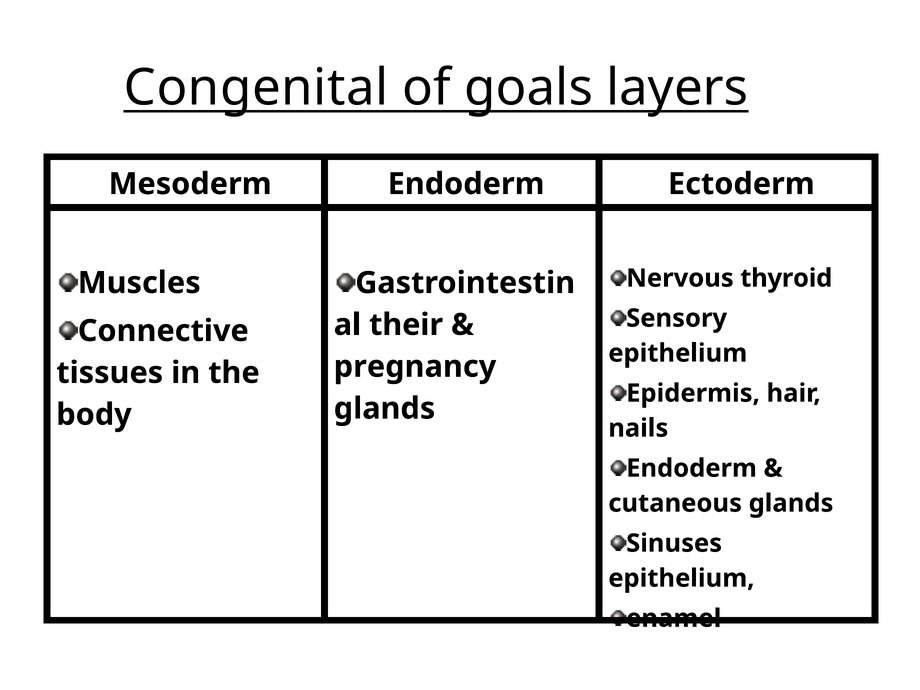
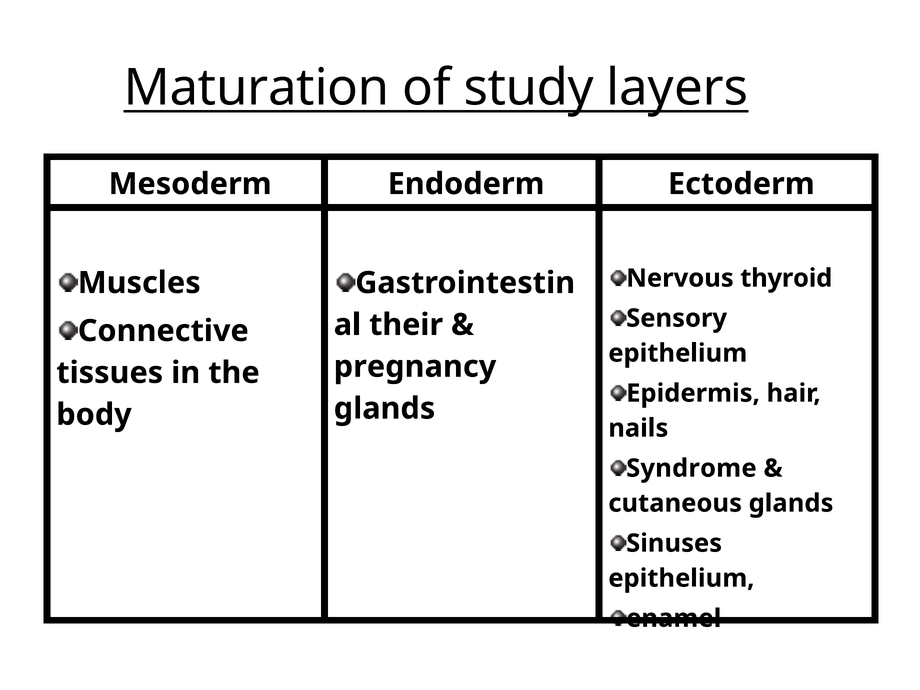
Congenital: Congenital -> Maturation
goals: goals -> study
Endoderm at (692, 468): Endoderm -> Syndrome
